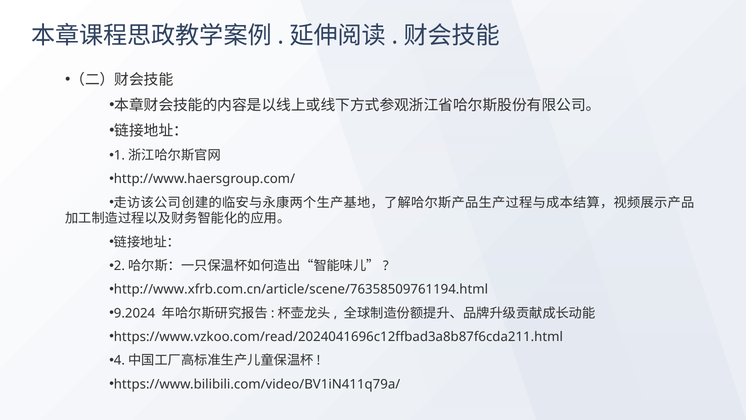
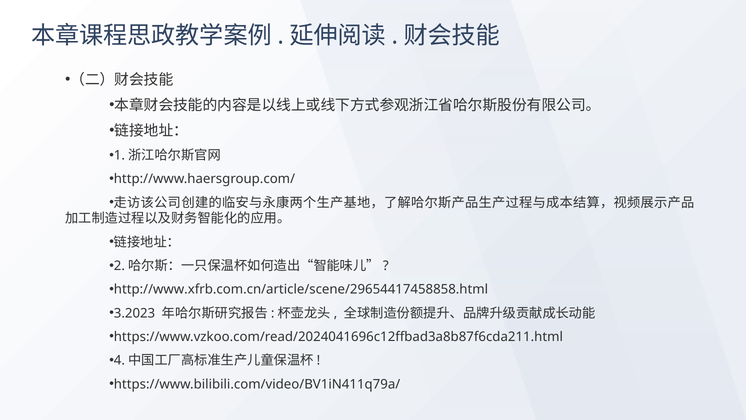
http://www.xfrb.com.cn/article/scene/76358509761194.html: http://www.xfrb.com.cn/article/scene/76358509761194.html -> http://www.xfrb.com.cn/article/scene/29654417458858.html
9.2024: 9.2024 -> 3.2023
